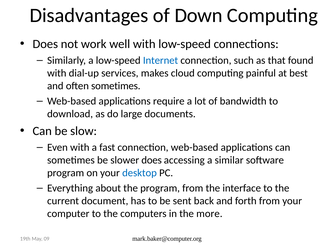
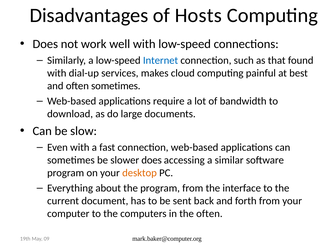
Down: Down -> Hosts
desktop colour: blue -> orange
the more: more -> often
